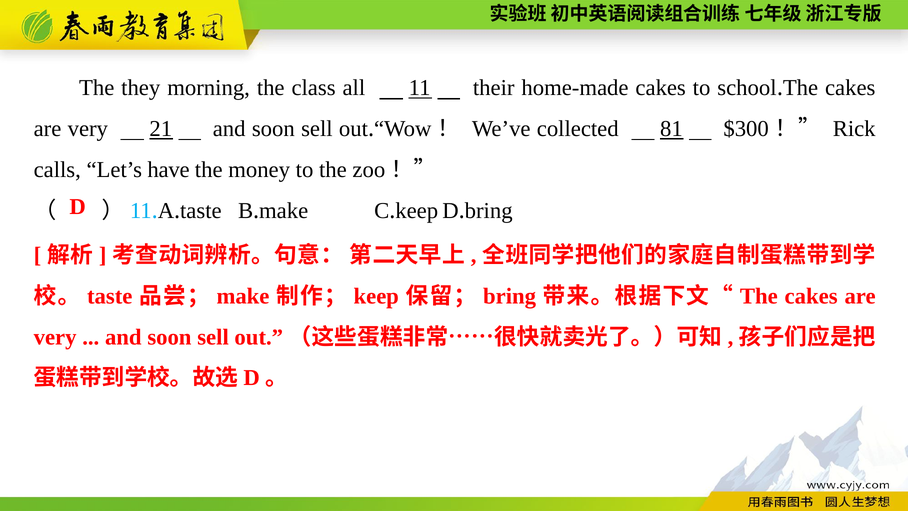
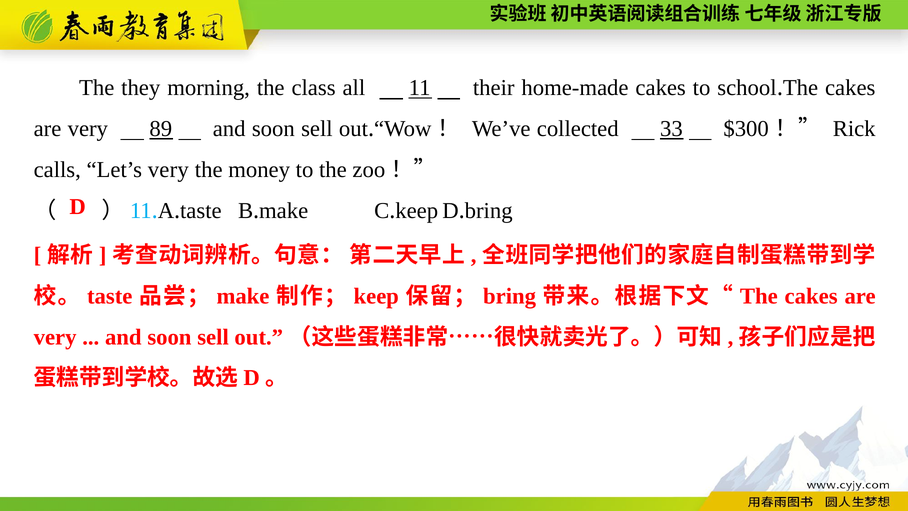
21: 21 -> 89
81: 81 -> 33
Let’s have: have -> very
